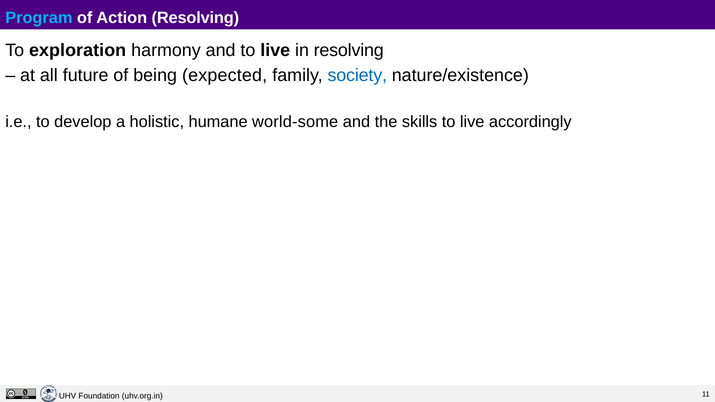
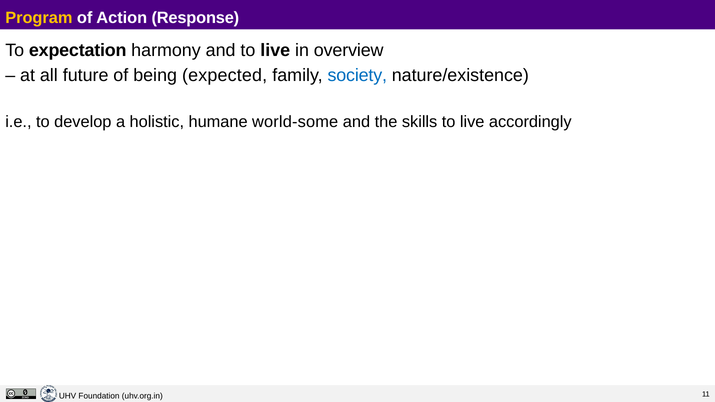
Program colour: light blue -> yellow
Action Resolving: Resolving -> Response
exploration: exploration -> expectation
in resolving: resolving -> overview
